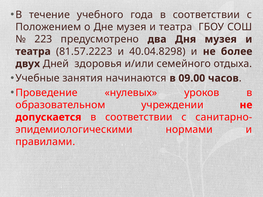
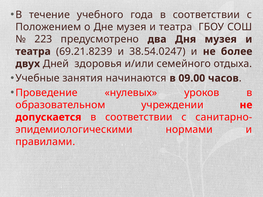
81.57.2223: 81.57.2223 -> 69.21.8239
40.04.8298: 40.04.8298 -> 38.54.0247
